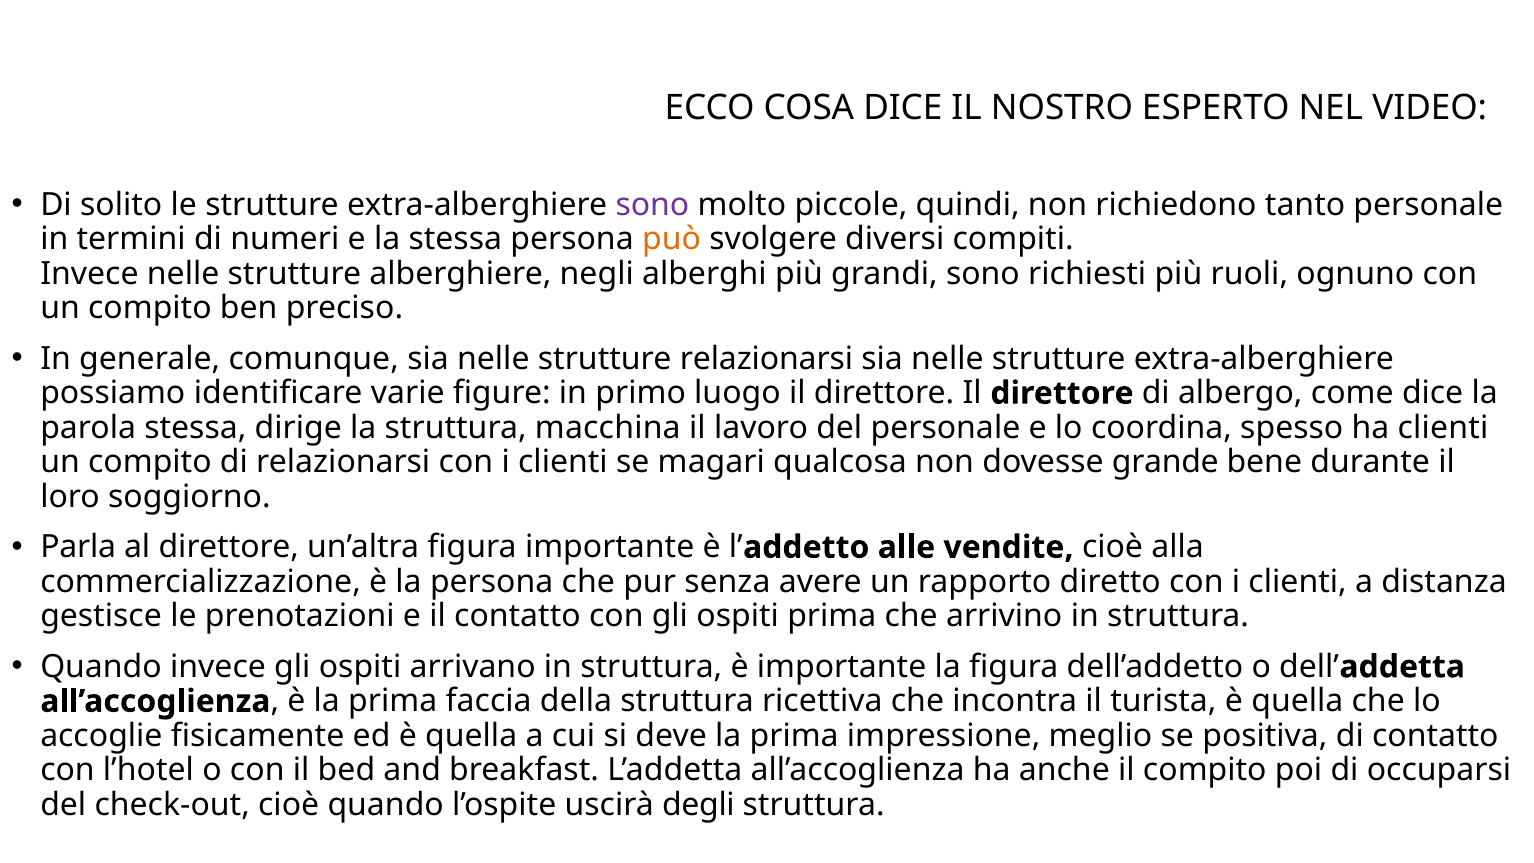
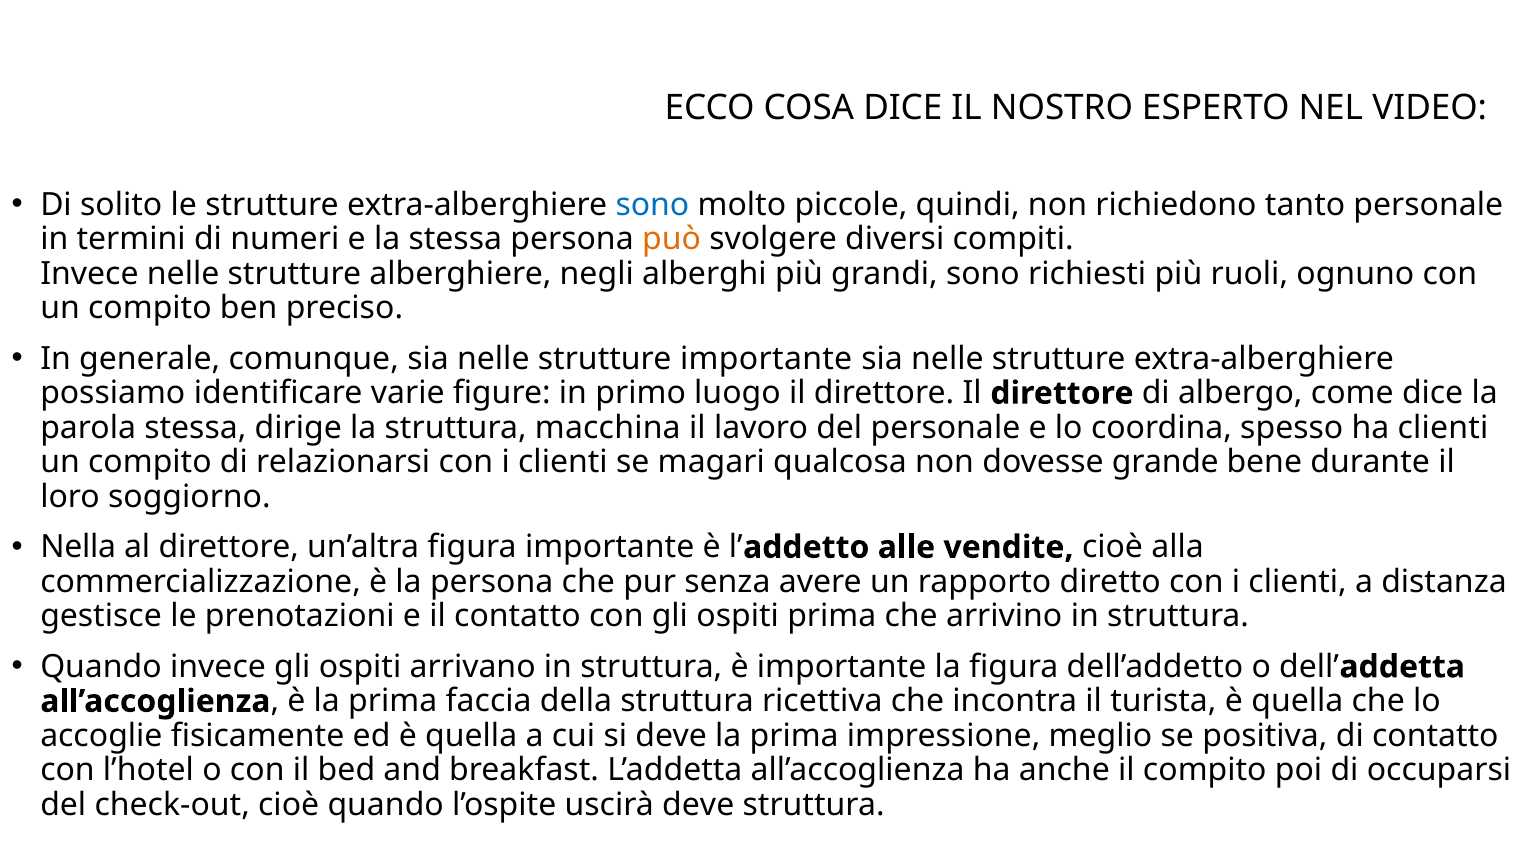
sono at (652, 205) colour: purple -> blue
strutture relazionarsi: relazionarsi -> importante
Parla: Parla -> Nella
uscirà degli: degli -> deve
